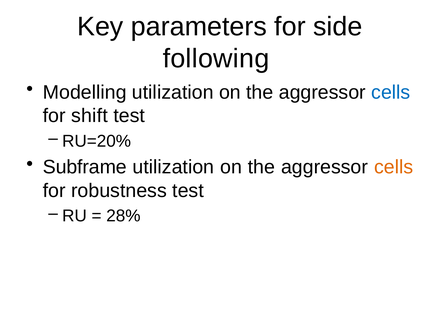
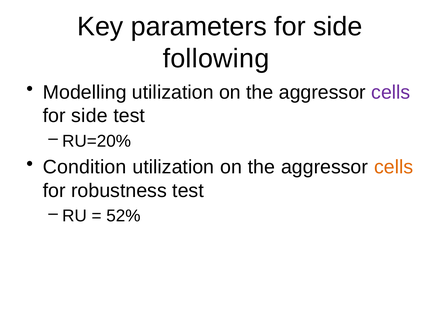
cells at (391, 92) colour: blue -> purple
shift at (90, 116): shift -> side
Subframe: Subframe -> Condition
28%: 28% -> 52%
